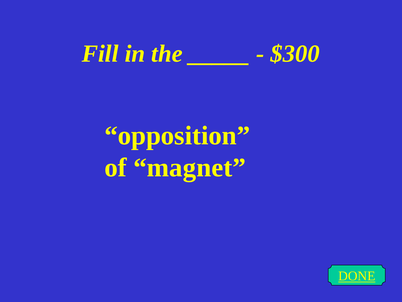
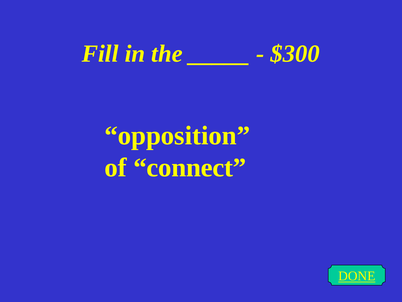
magnet: magnet -> connect
